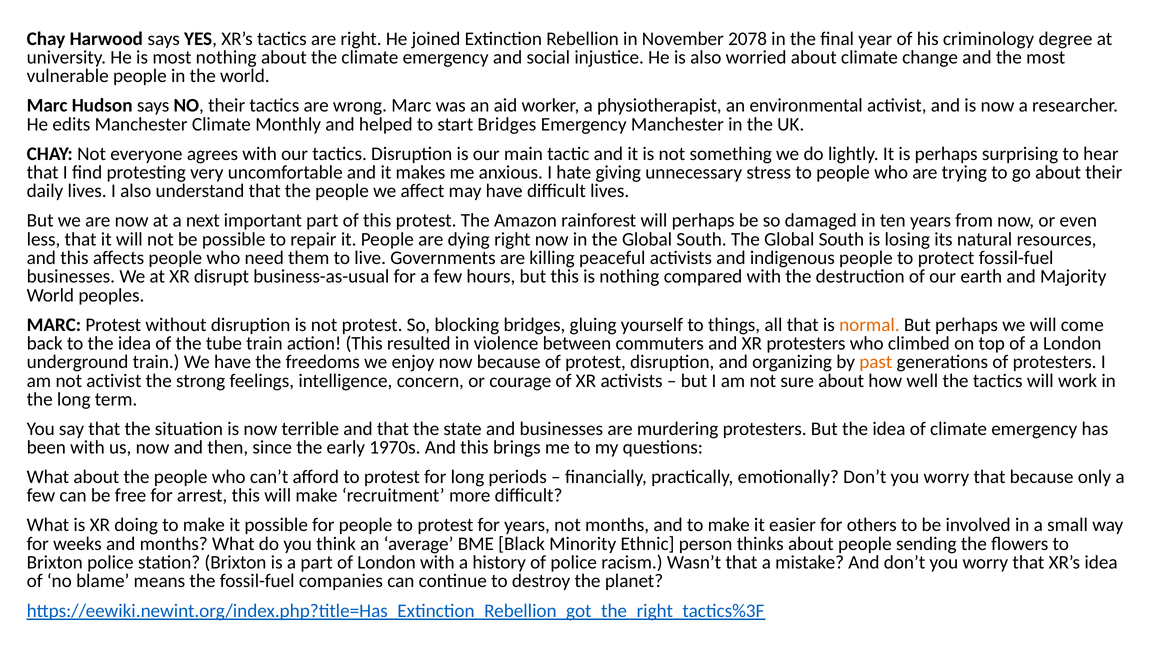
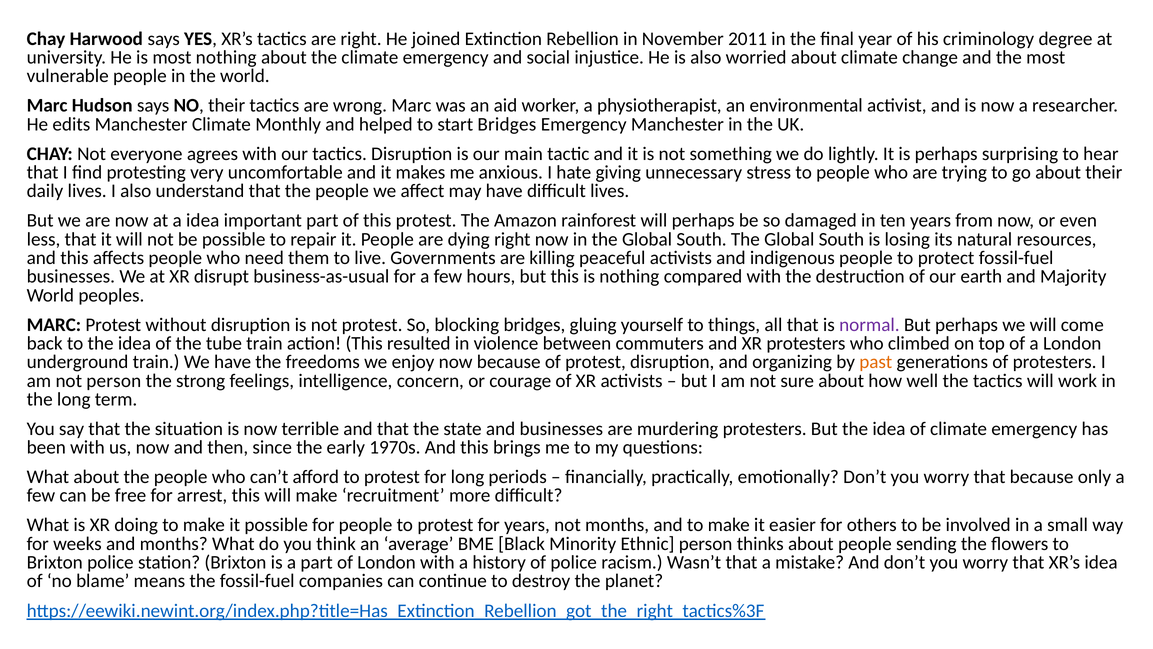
2078: 2078 -> 2011
a next: next -> idea
normal colour: orange -> purple
not activist: activist -> person
